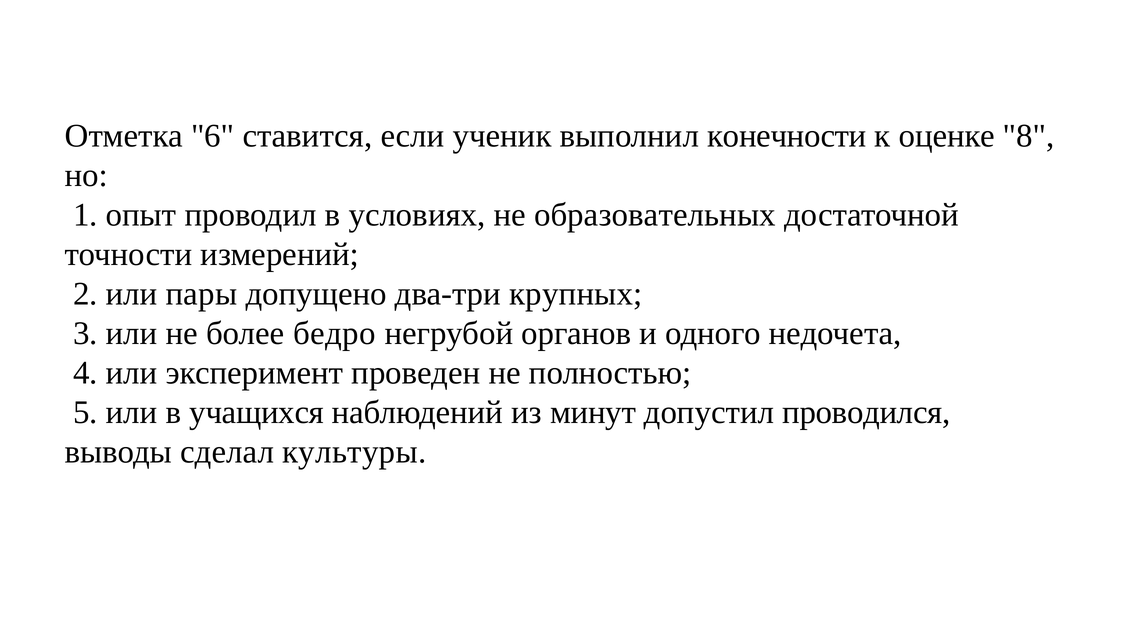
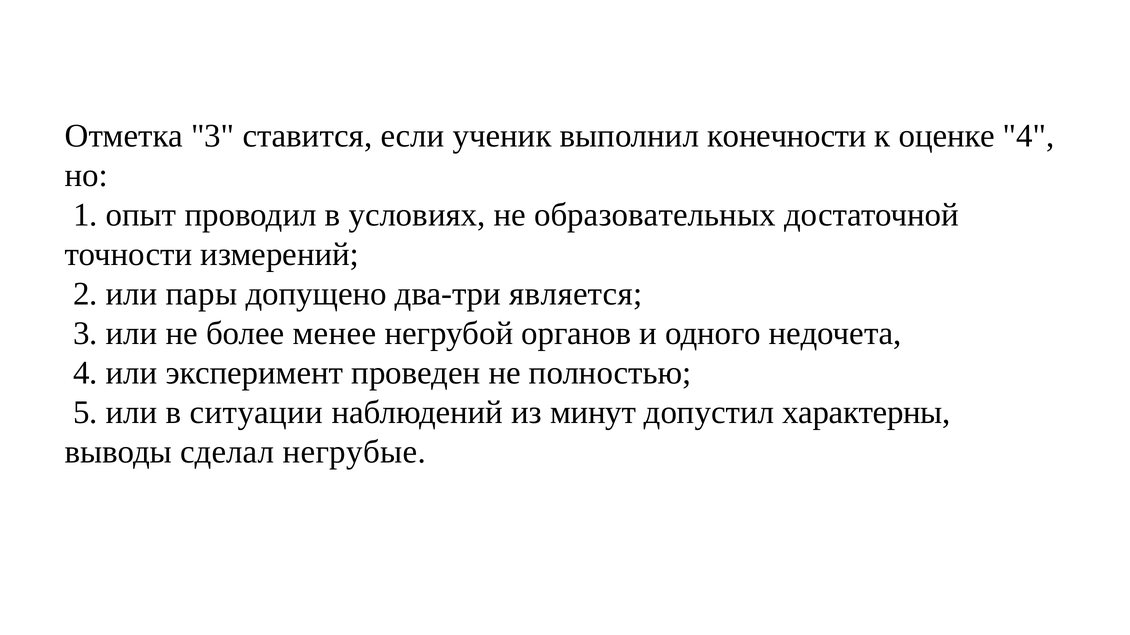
Отметка 6: 6 -> 3
оценке 8: 8 -> 4
крупных: крупных -> является
бедро: бедро -> менее
учащихся: учащихся -> ситуации
проводился: проводился -> характерны
культуры: культуры -> негрубые
